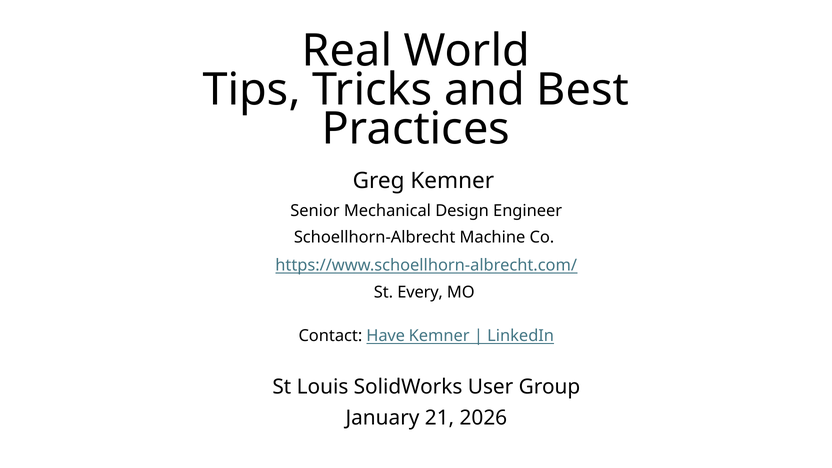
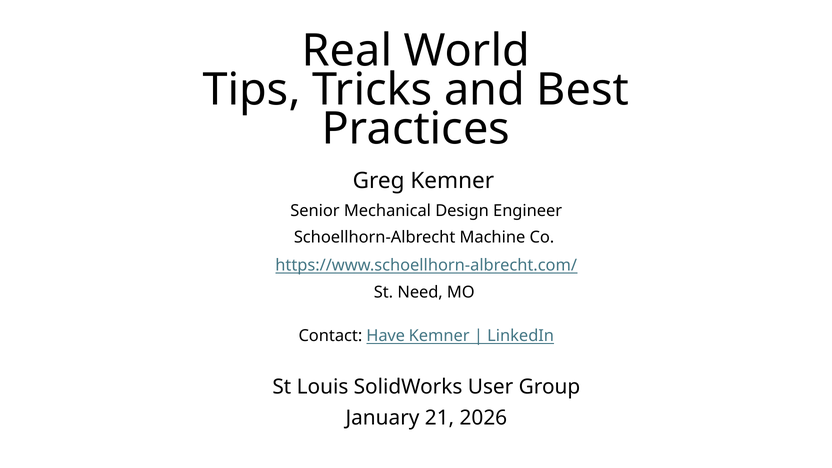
Every: Every -> Need
